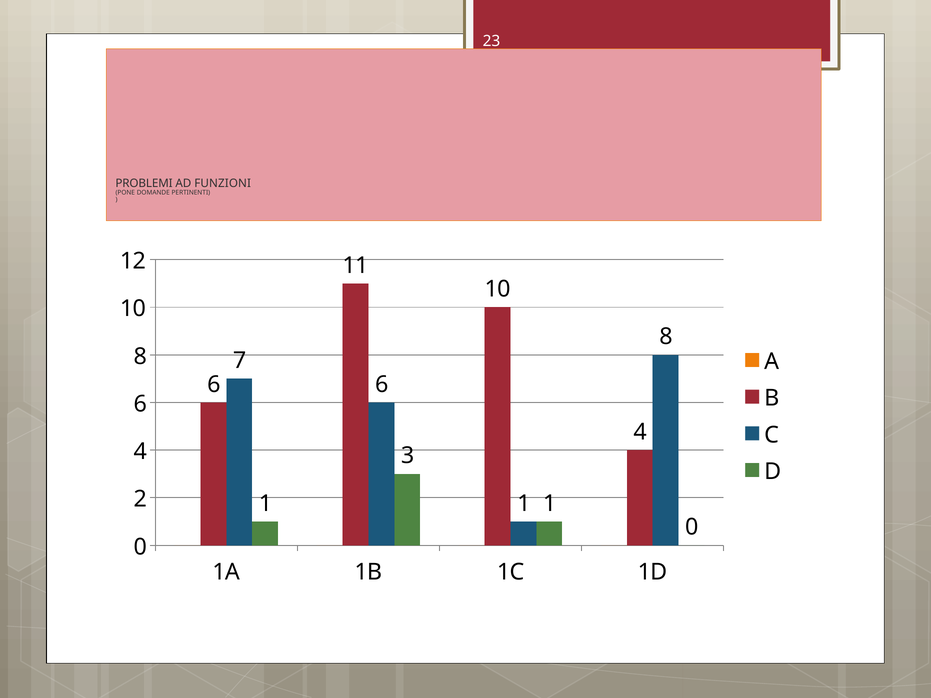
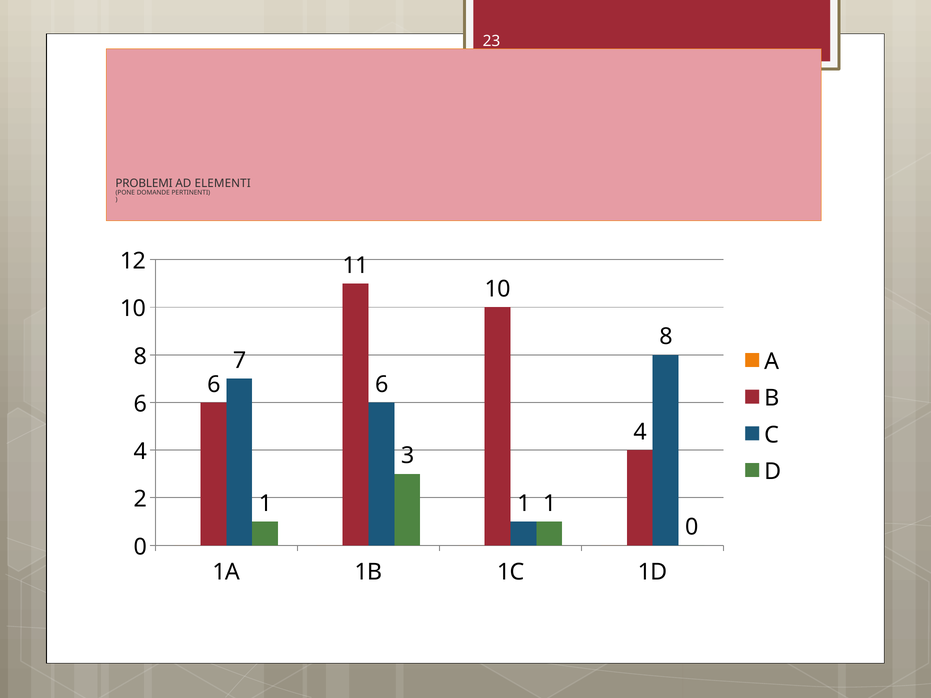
FUNZIONI: FUNZIONI -> ELEMENTI
